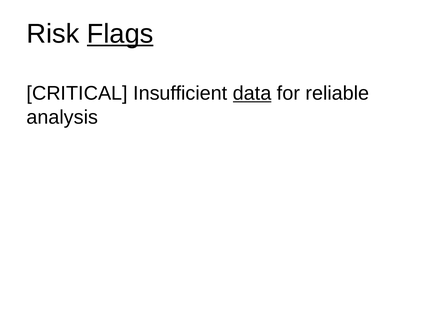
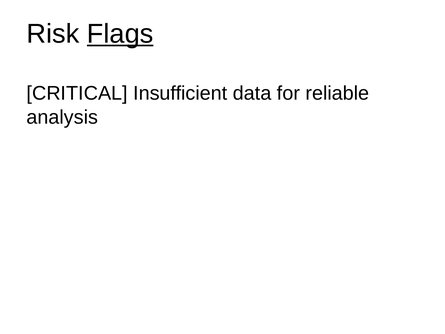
data underline: present -> none
